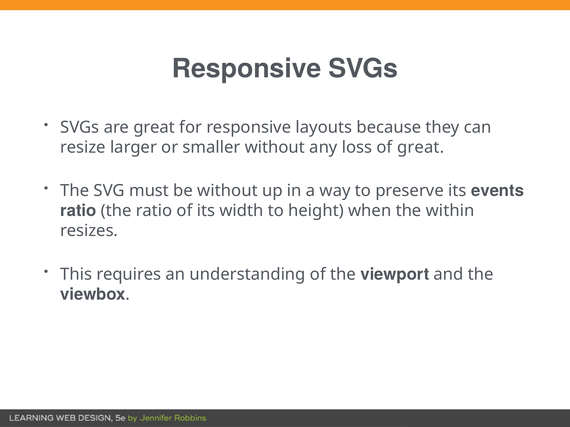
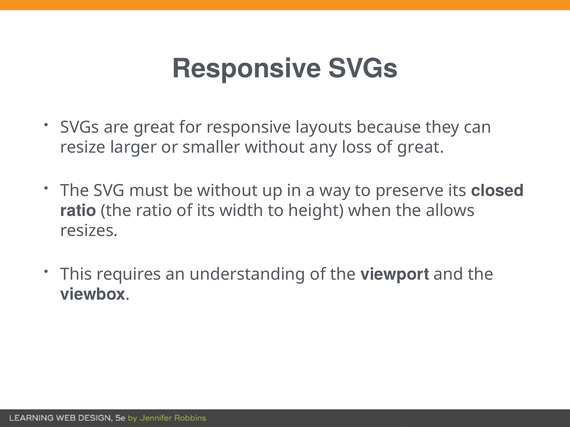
events: events -> closed
within: within -> allows
